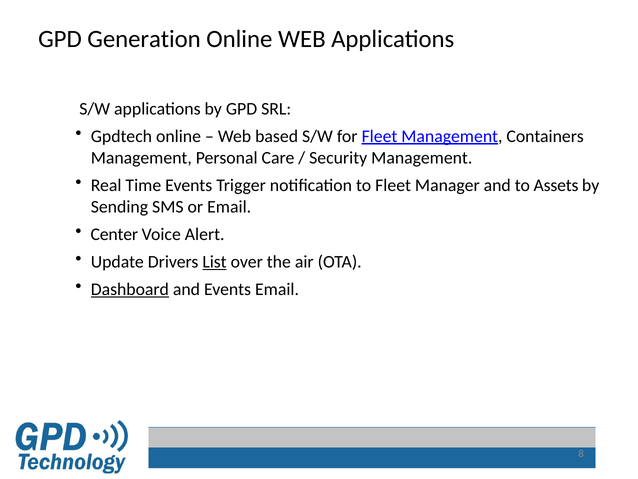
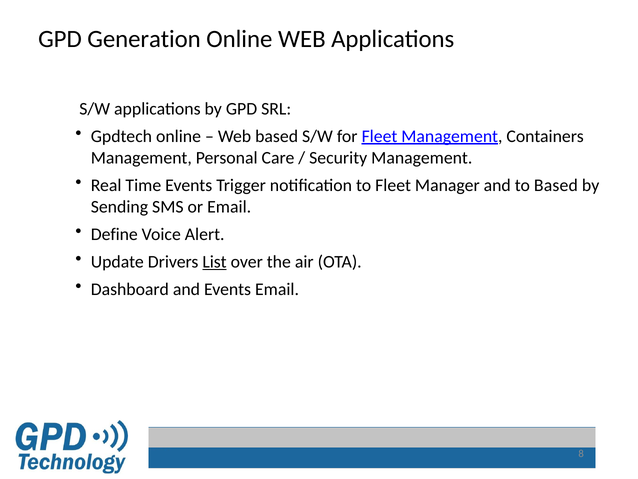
to Assets: Assets -> Based
Center: Center -> Define
Dashboard underline: present -> none
